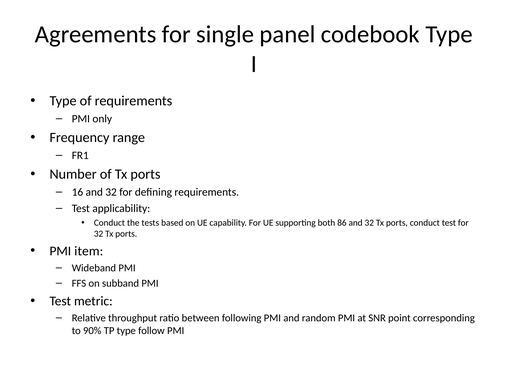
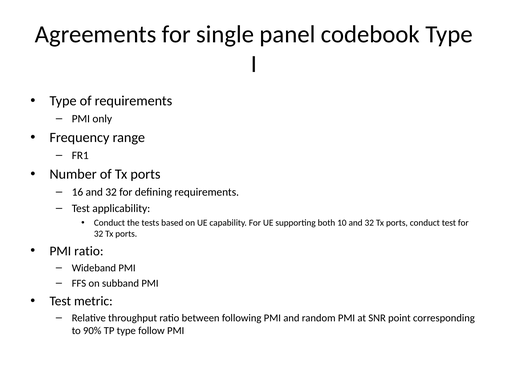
86: 86 -> 10
PMI item: item -> ratio
